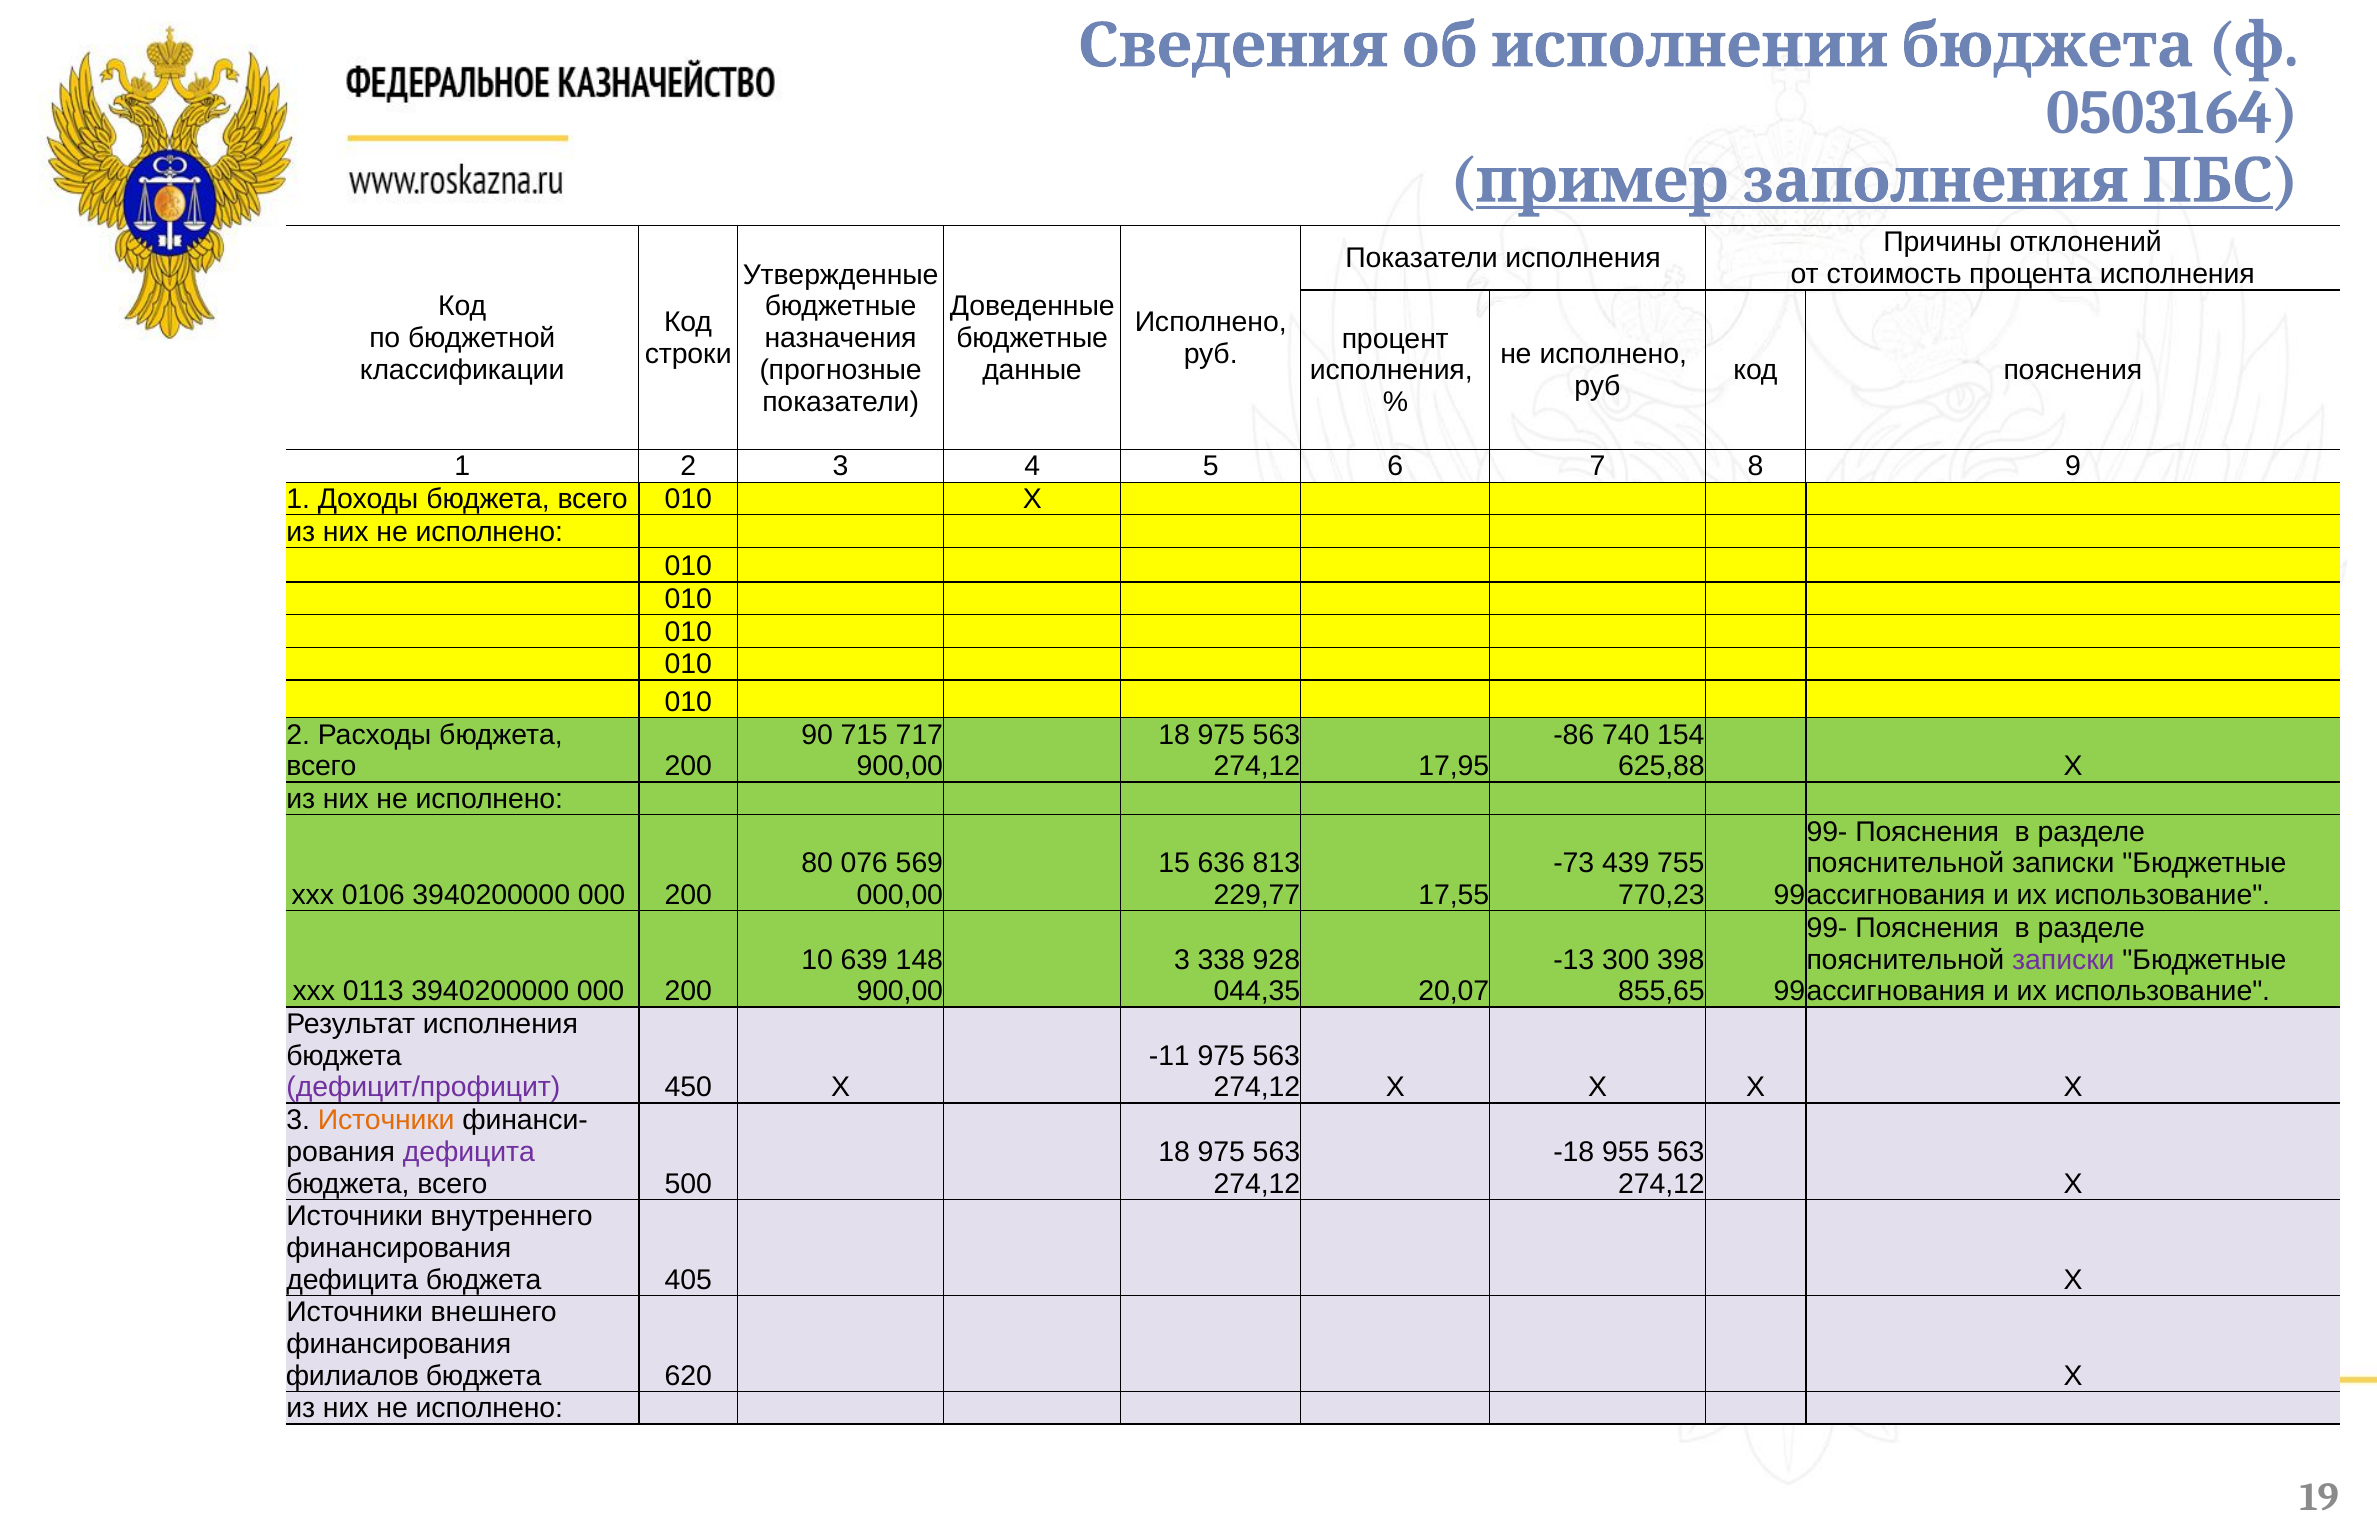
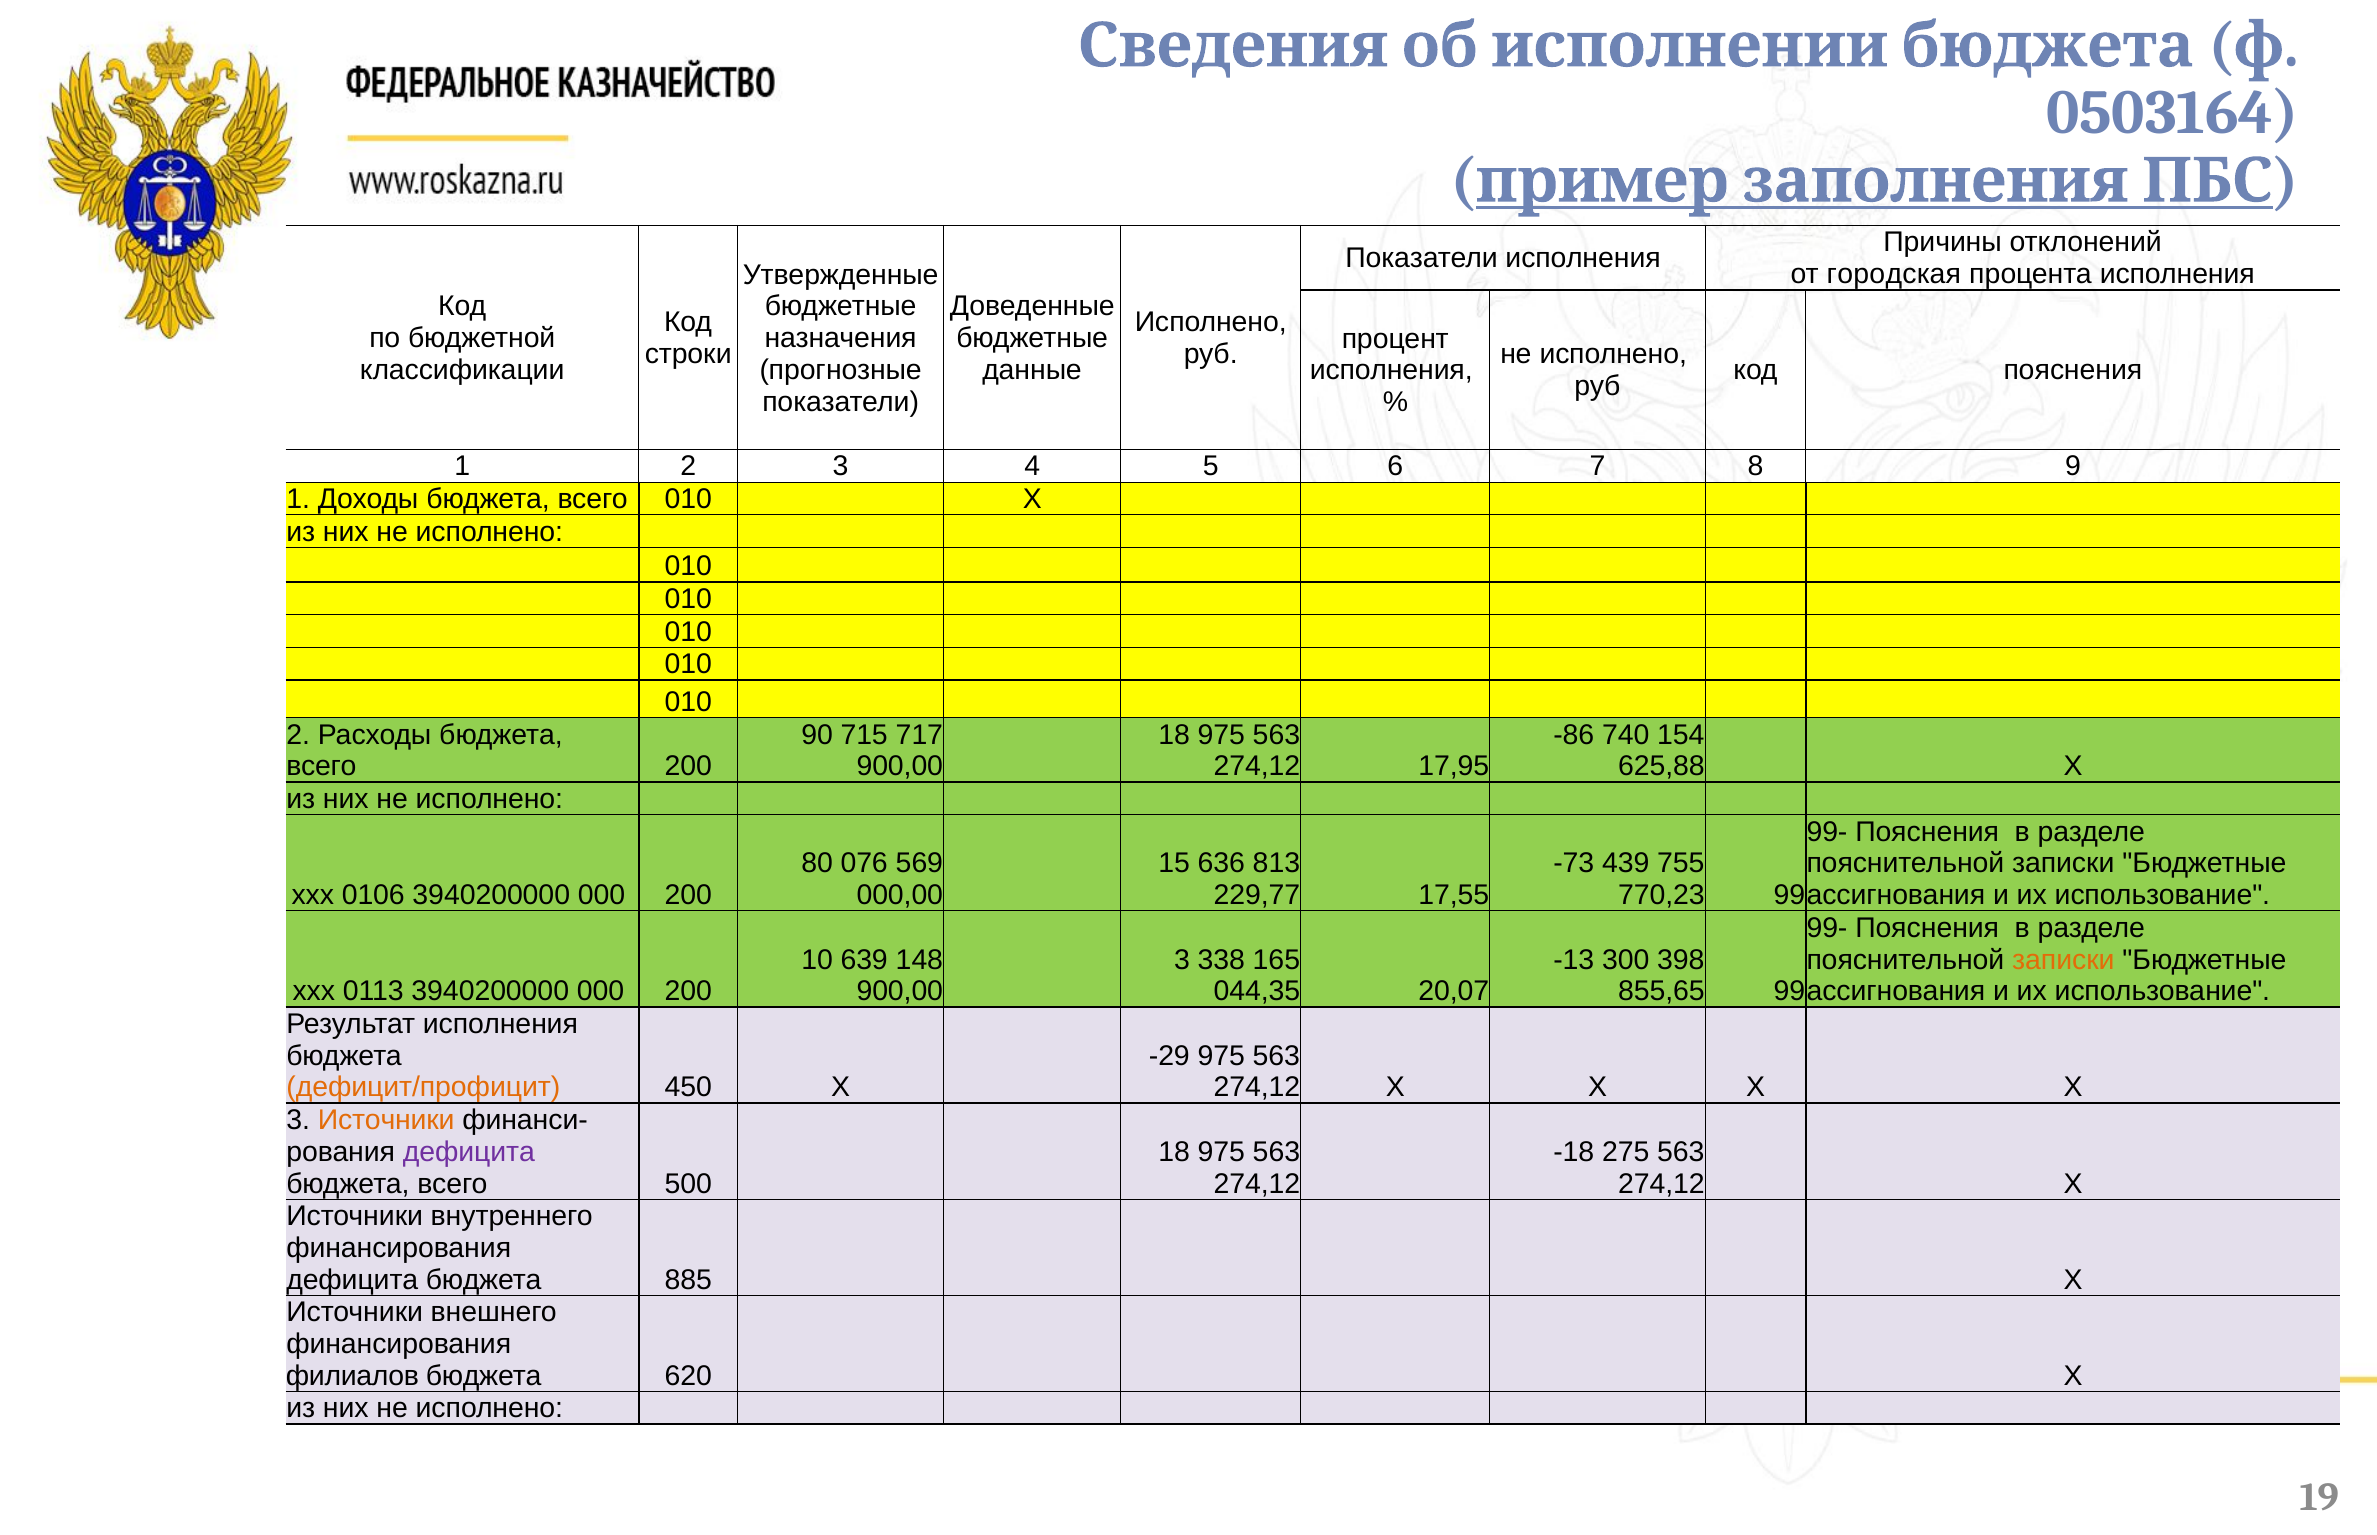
стоимость: стоимость -> городская
928: 928 -> 165
записки at (2063, 960) colour: purple -> orange
-11: -11 -> -29
дефицит/профицит colour: purple -> orange
955: 955 -> 275
405: 405 -> 885
